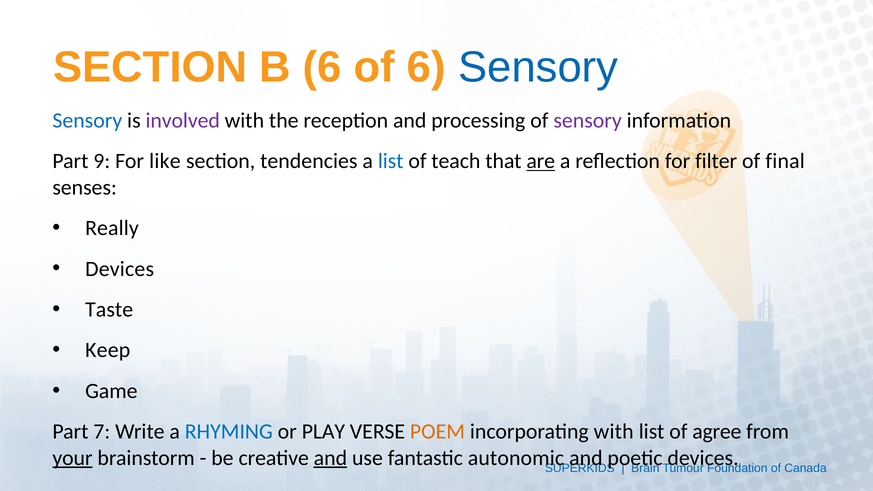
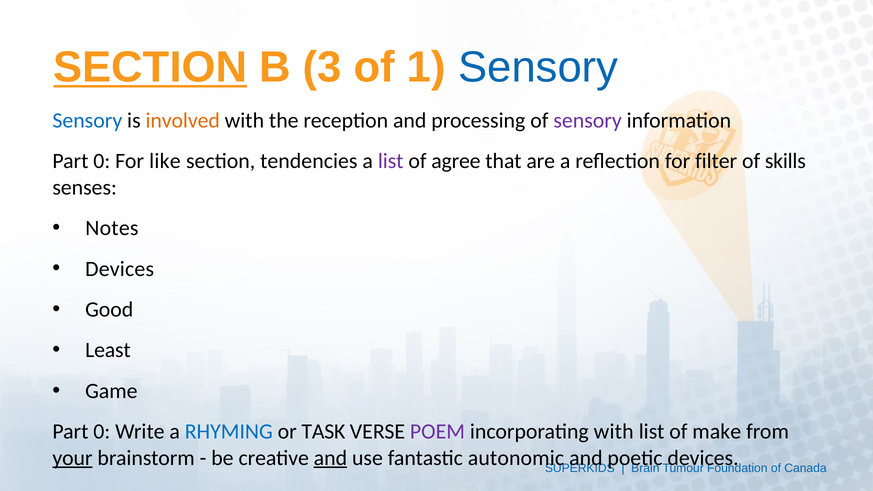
SECTION at (150, 68) underline: none -> present
B 6: 6 -> 3
of 6: 6 -> 1
involved colour: purple -> orange
9 at (102, 161): 9 -> 0
list at (391, 161) colour: blue -> purple
teach: teach -> agree
are underline: present -> none
final: final -> skills
Really: Really -> Notes
Taste: Taste -> Good
Keep: Keep -> Least
7 at (102, 432): 7 -> 0
PLAY: PLAY -> TASK
POEM colour: orange -> purple
agree: agree -> make
